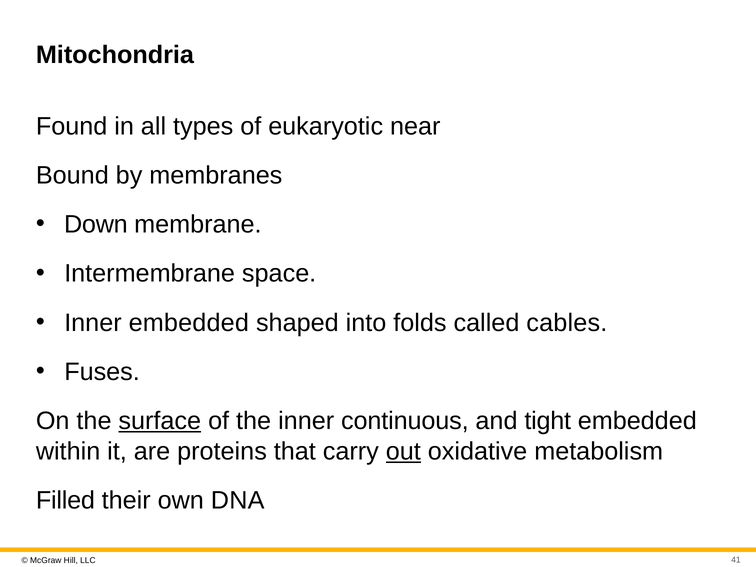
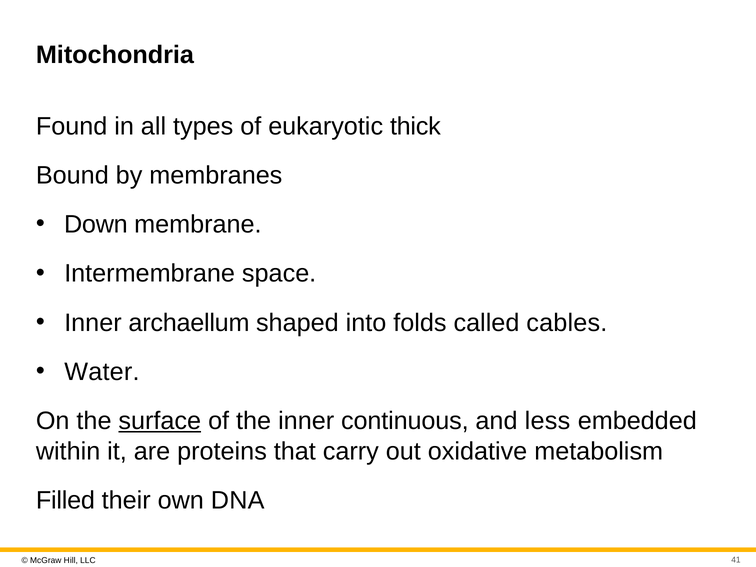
near: near -> thick
Inner embedded: embedded -> archaellum
Fuses: Fuses -> Water
tight: tight -> less
out underline: present -> none
